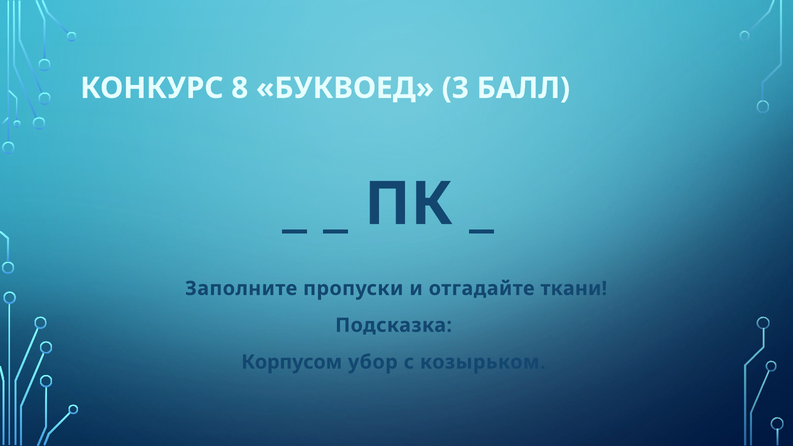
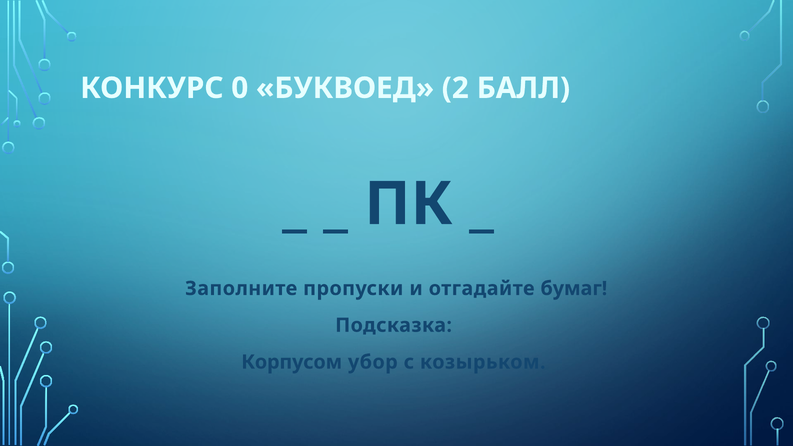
8: 8 -> 0
3: 3 -> 2
ткани: ткани -> бумаг
